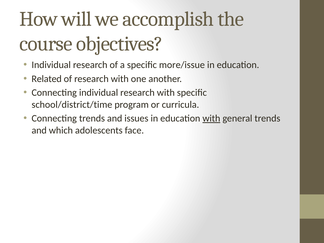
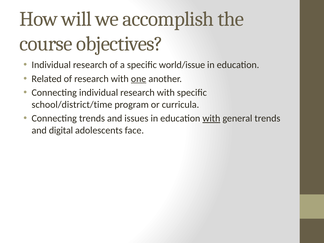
more/issue: more/issue -> world/issue
one underline: none -> present
which: which -> digital
